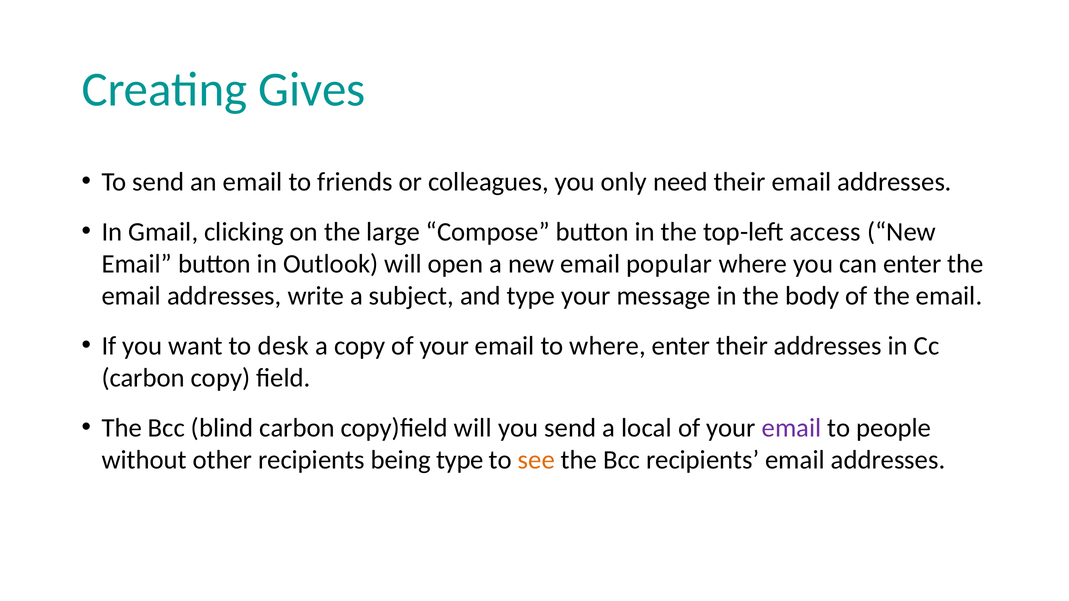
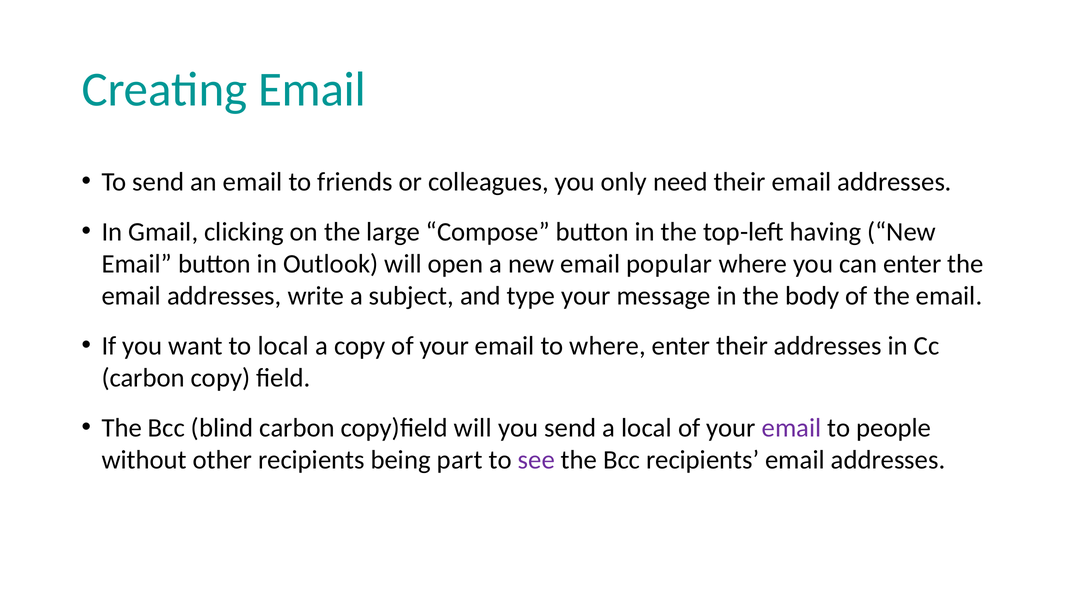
Creating Gives: Gives -> Email
access: access -> having
to desk: desk -> local
being type: type -> part
see colour: orange -> purple
